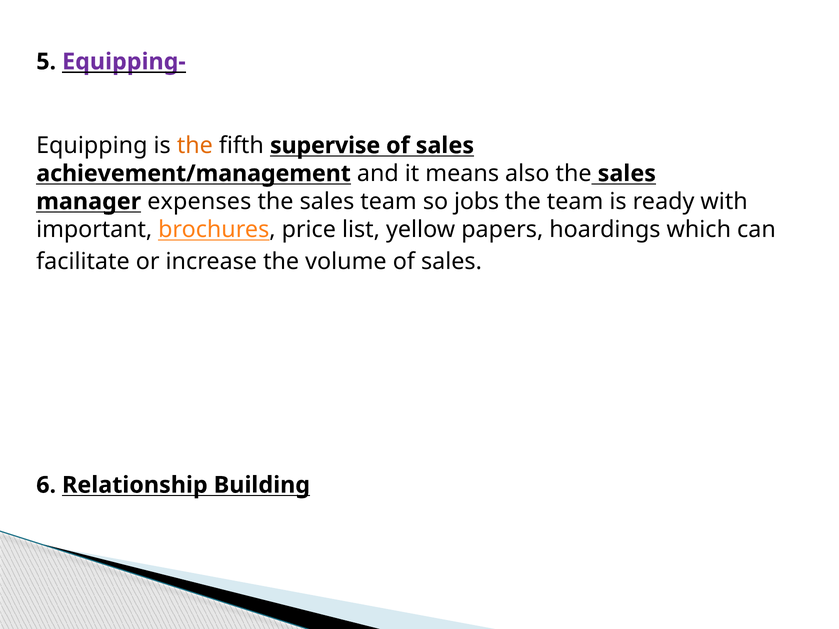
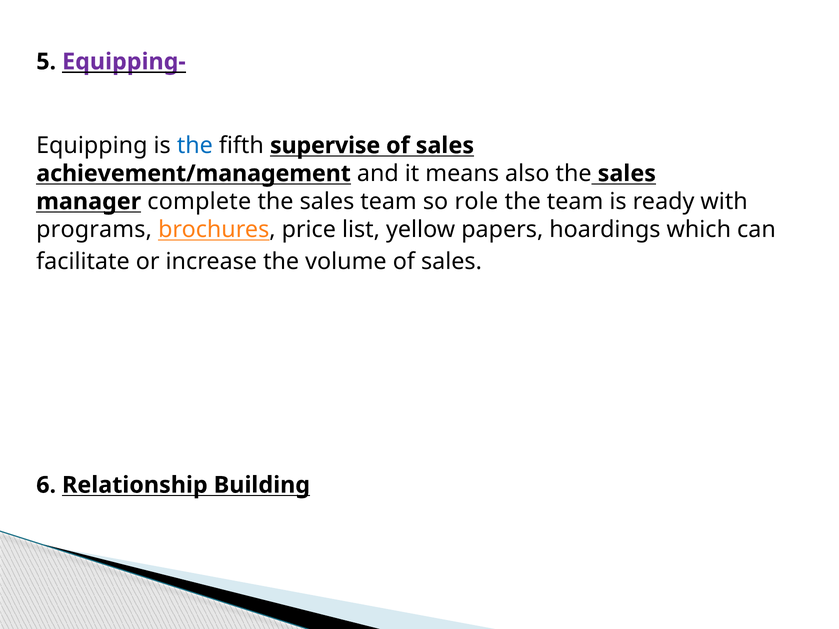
the at (195, 146) colour: orange -> blue
expenses: expenses -> complete
jobs: jobs -> role
important: important -> programs
